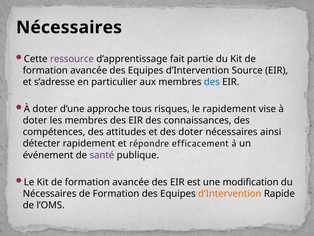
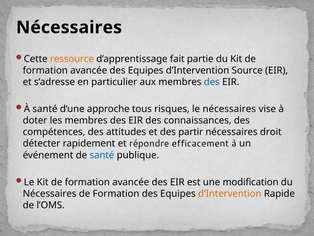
ressource colour: purple -> orange
doter at (45, 109): doter -> santé
le rapidement: rapidement -> nécessaires
des doter: doter -> partir
ainsi: ainsi -> droit
santé at (102, 155) colour: purple -> blue
